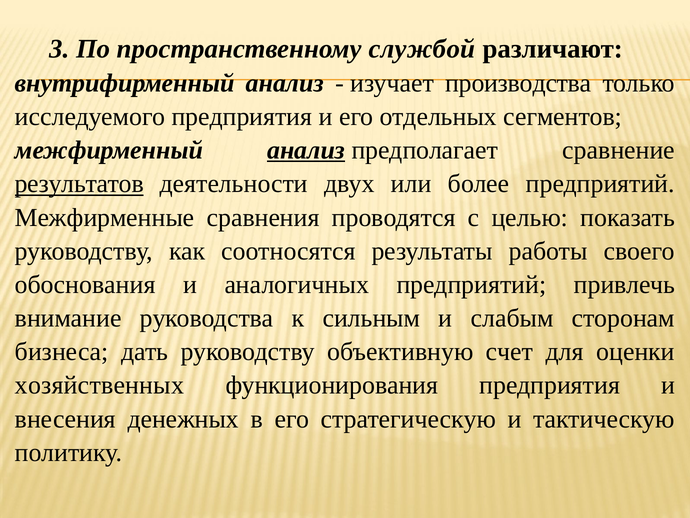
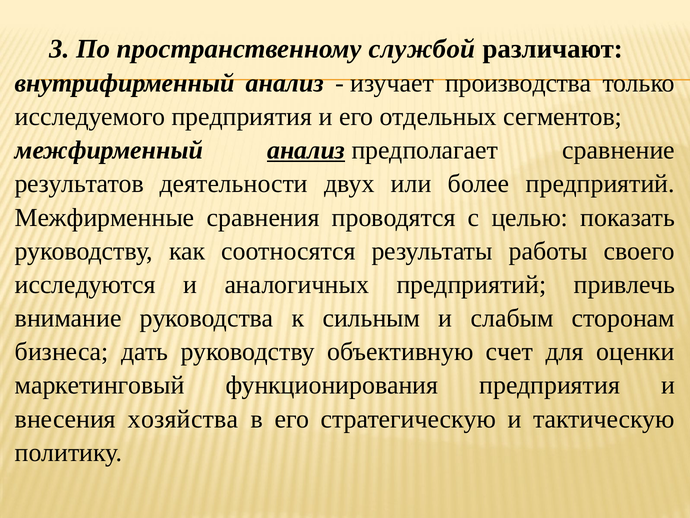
результатов underline: present -> none
обоснования: обоснования -> исследуются
хозяйственных: хозяйственных -> маркетинговый
денежных: денежных -> хозяйства
